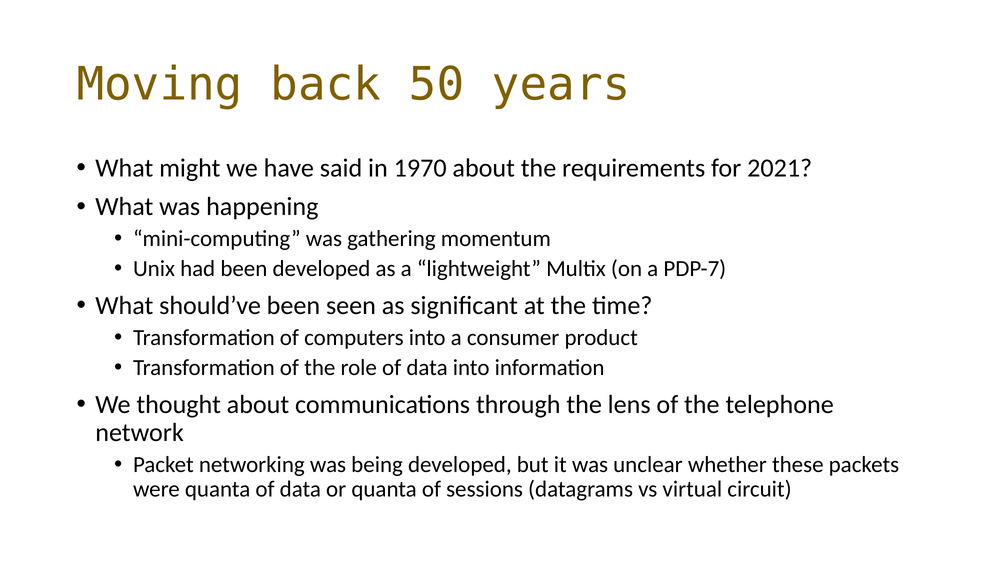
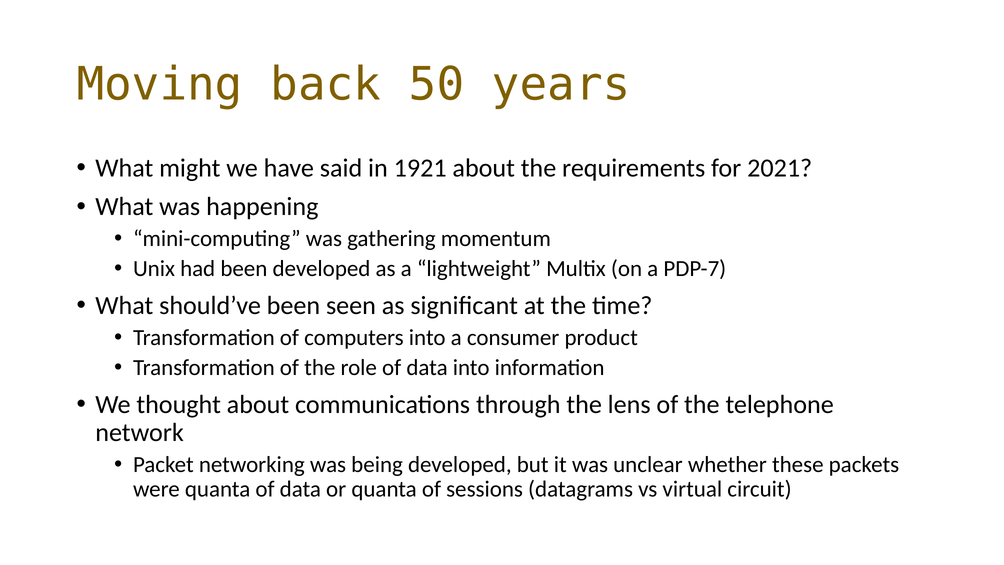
1970: 1970 -> 1921
